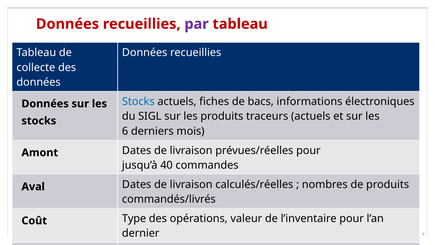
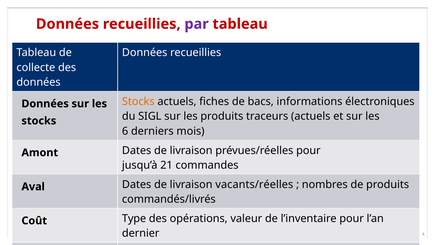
Stocks at (138, 101) colour: blue -> orange
40: 40 -> 21
calculés/réelles: calculés/réelles -> vacants/réelles
